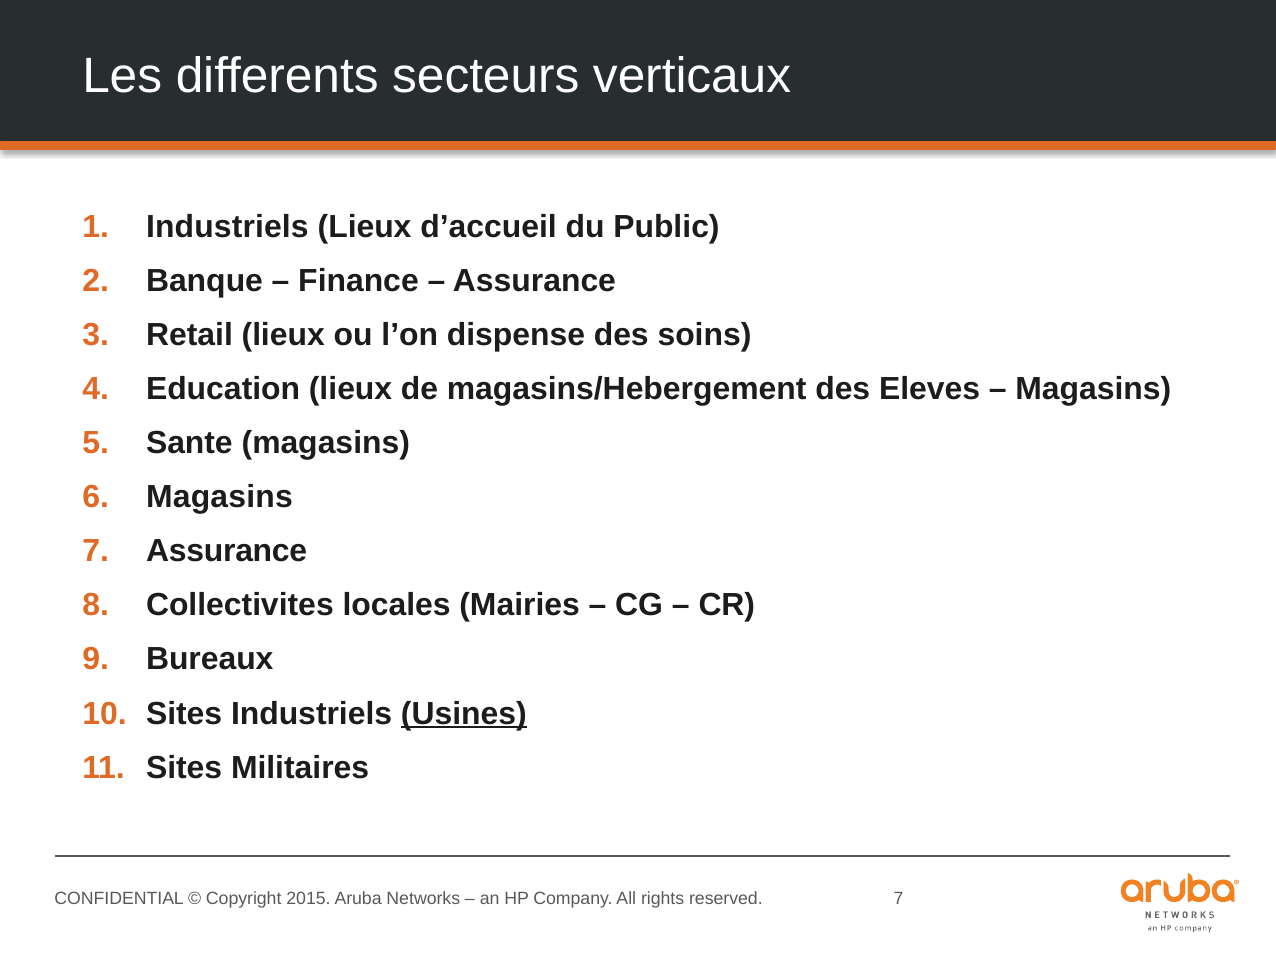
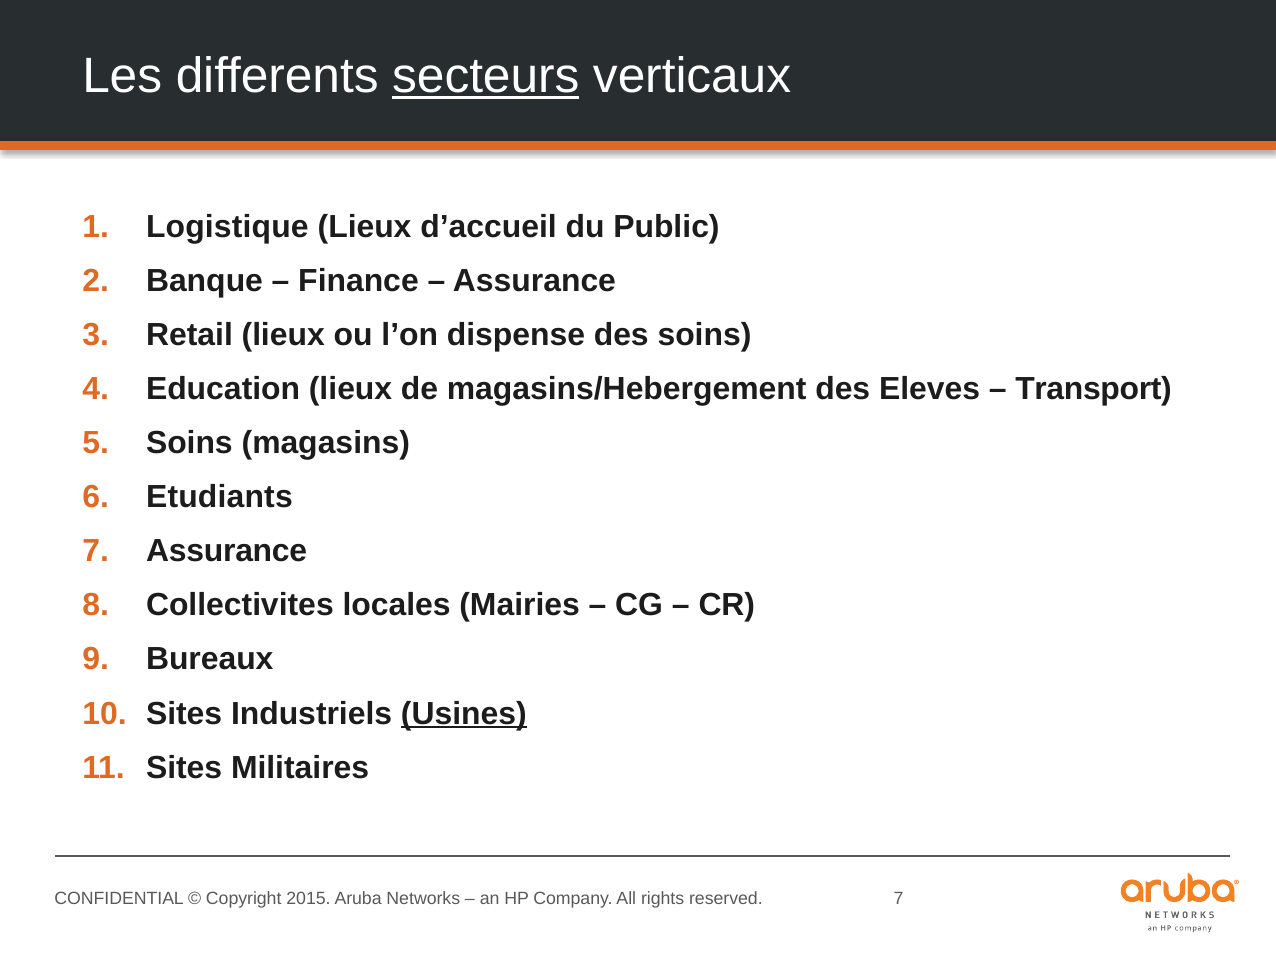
secteurs underline: none -> present
Industriels at (227, 227): Industriels -> Logistique
Magasins at (1093, 389): Magasins -> Transport
Sante at (189, 443): Sante -> Soins
Magasins at (219, 497): Magasins -> Etudiants
